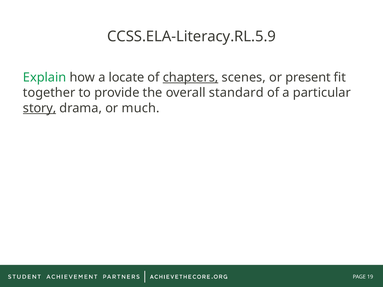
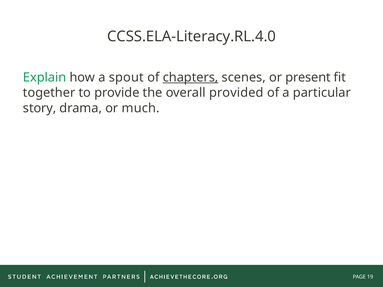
CCSS.ELA-Literacy.RL.5.9: CCSS.ELA-Literacy.RL.5.9 -> CCSS.ELA-Literacy.RL.4.0
locate: locate -> spout
standard: standard -> provided
story underline: present -> none
